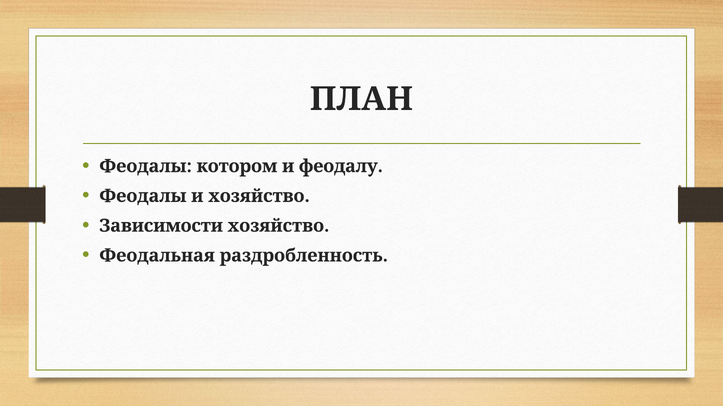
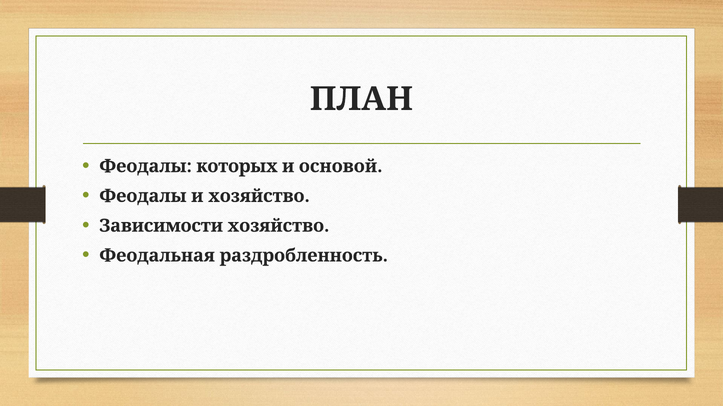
котором: котором -> которых
феодалу: феодалу -> основой
